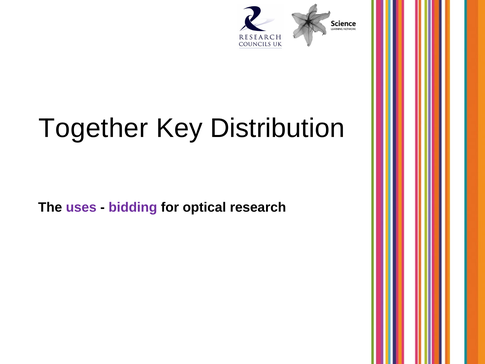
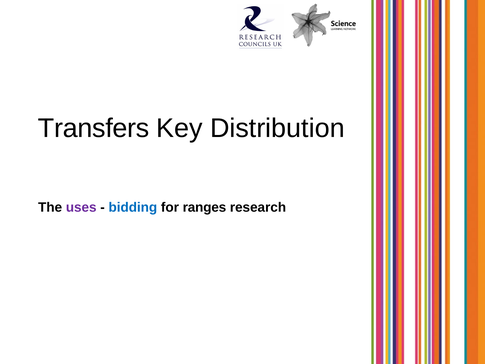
Together: Together -> Transfers
bidding colour: purple -> blue
optical: optical -> ranges
